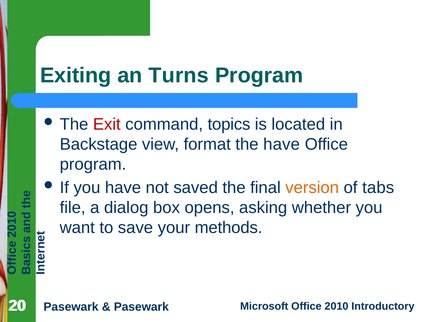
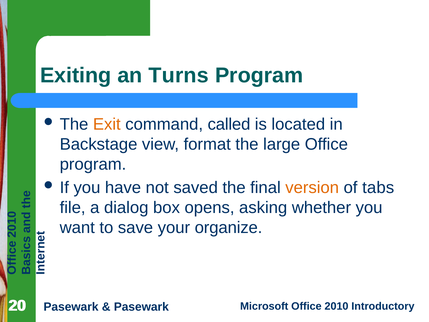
Exit colour: red -> orange
topics: topics -> called
the have: have -> large
methods: methods -> organize
